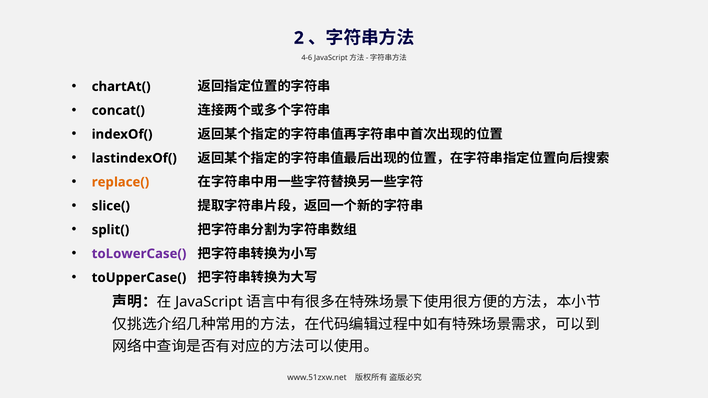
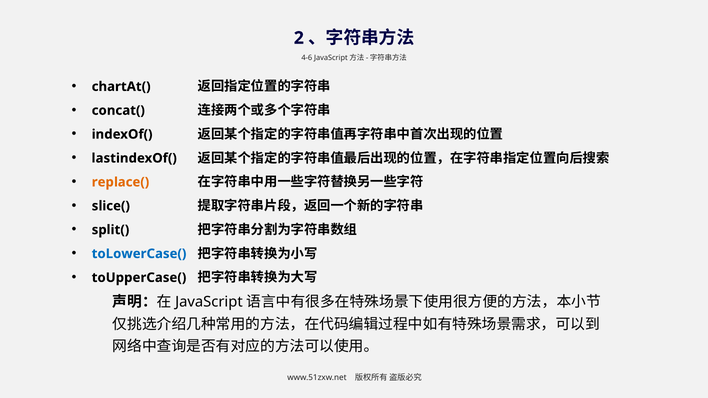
toLowerCase( colour: purple -> blue
